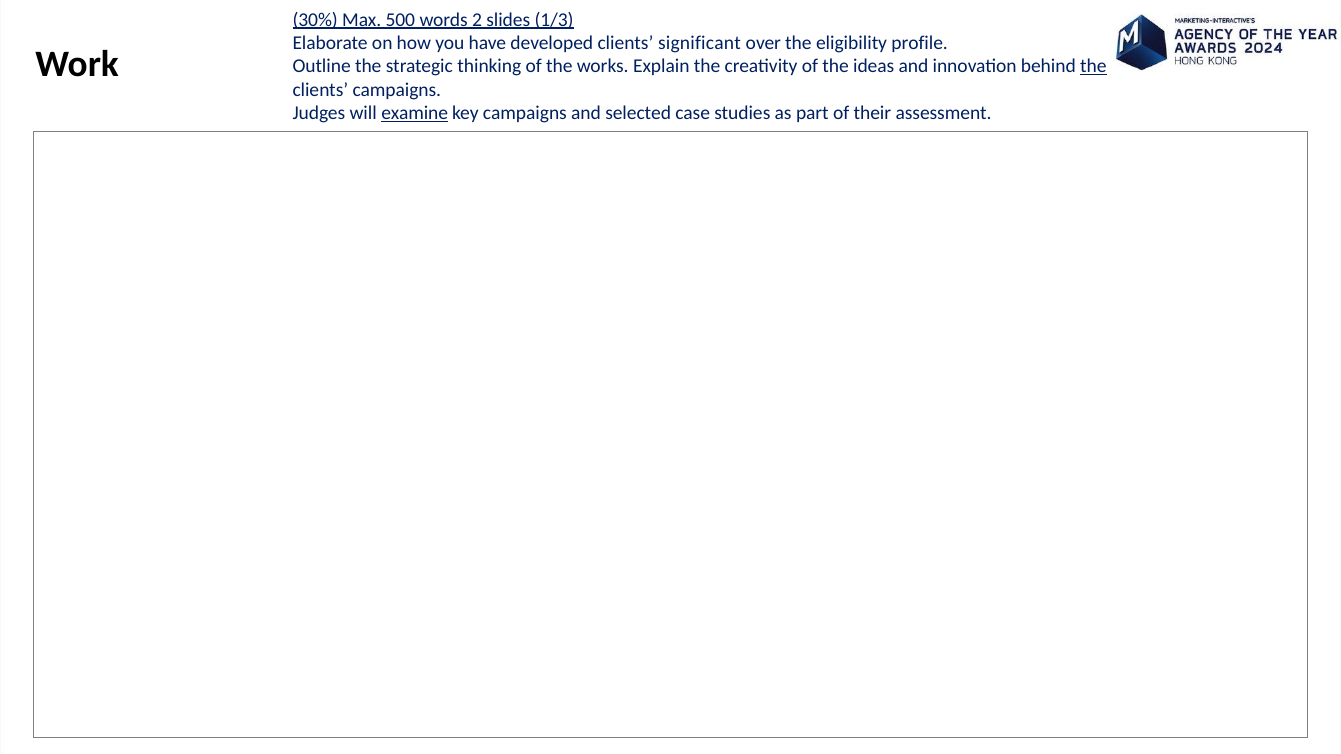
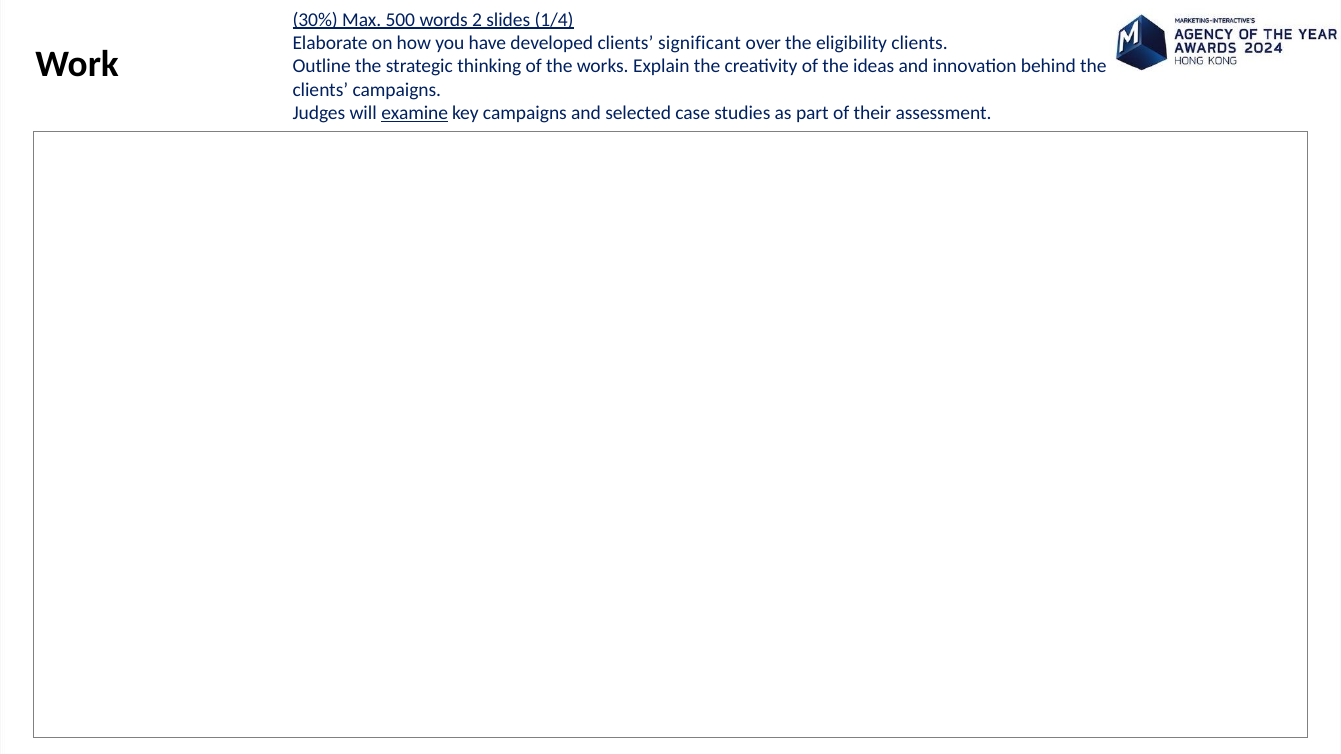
1/3: 1/3 -> 1/4
eligibility profile: profile -> clients
the at (1093, 67) underline: present -> none
